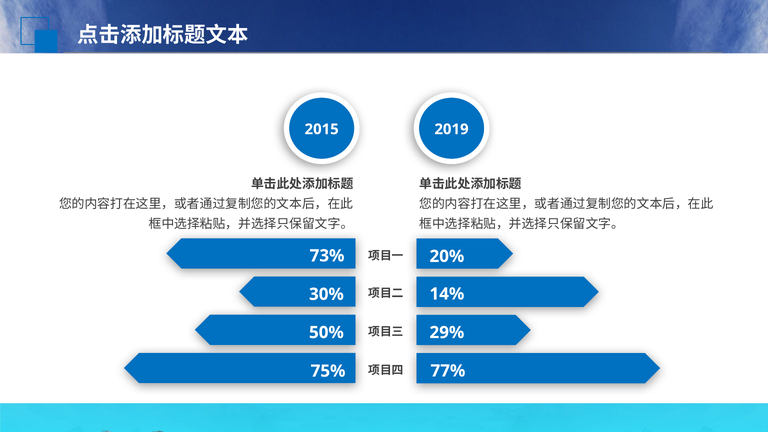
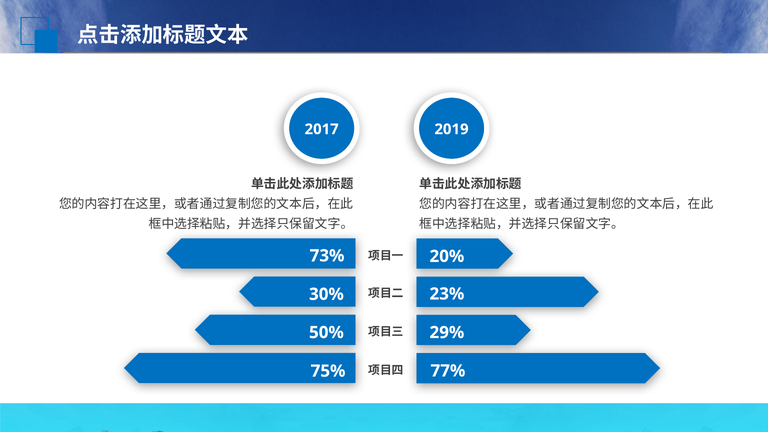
2015: 2015 -> 2017
14%: 14% -> 23%
